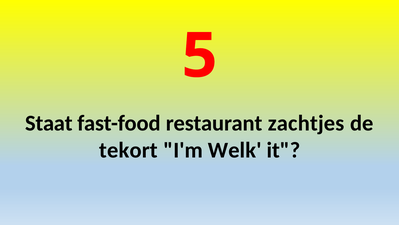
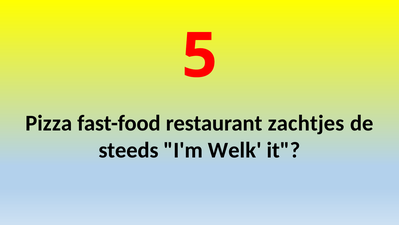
Staat: Staat -> Pizza
tekort: tekort -> steeds
